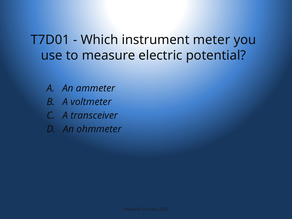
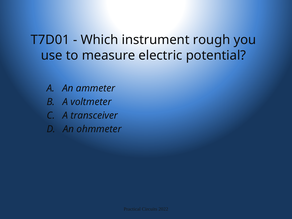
meter: meter -> rough
